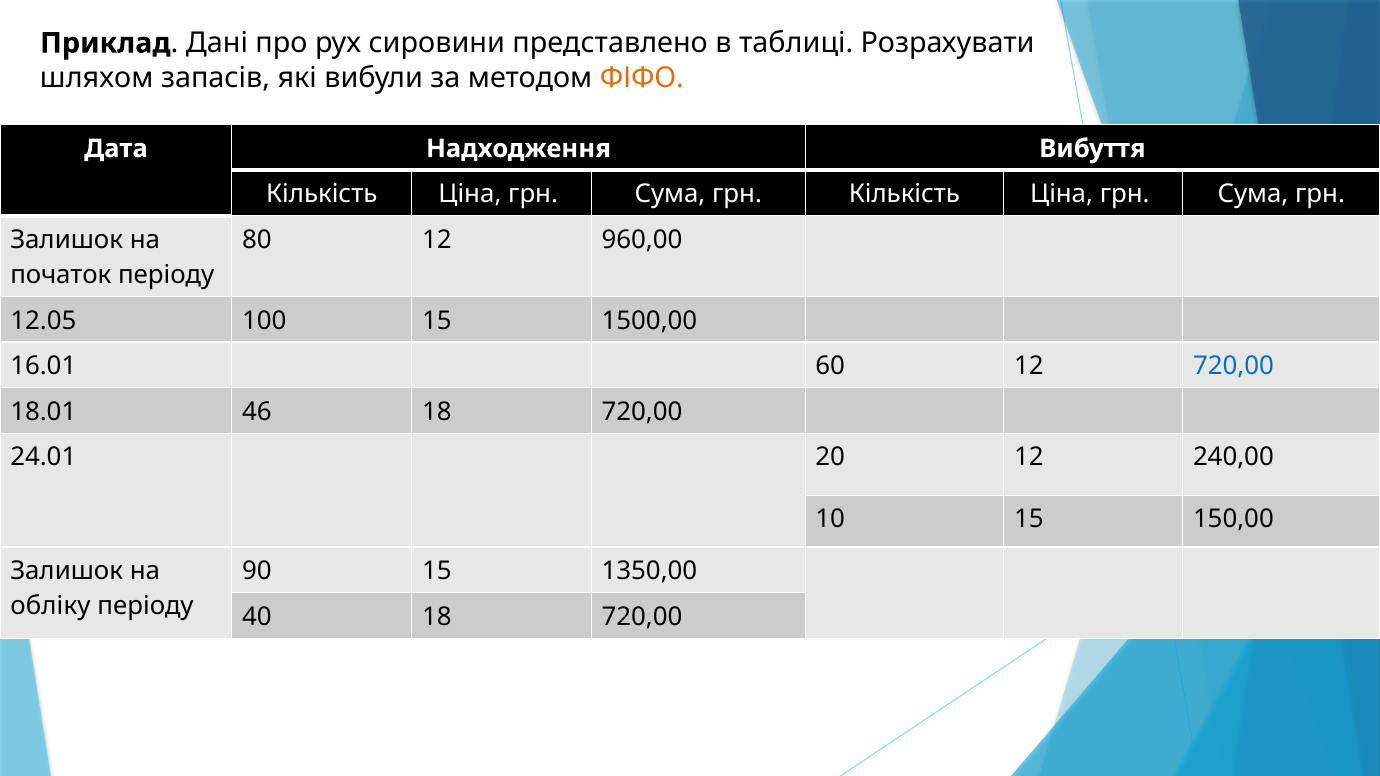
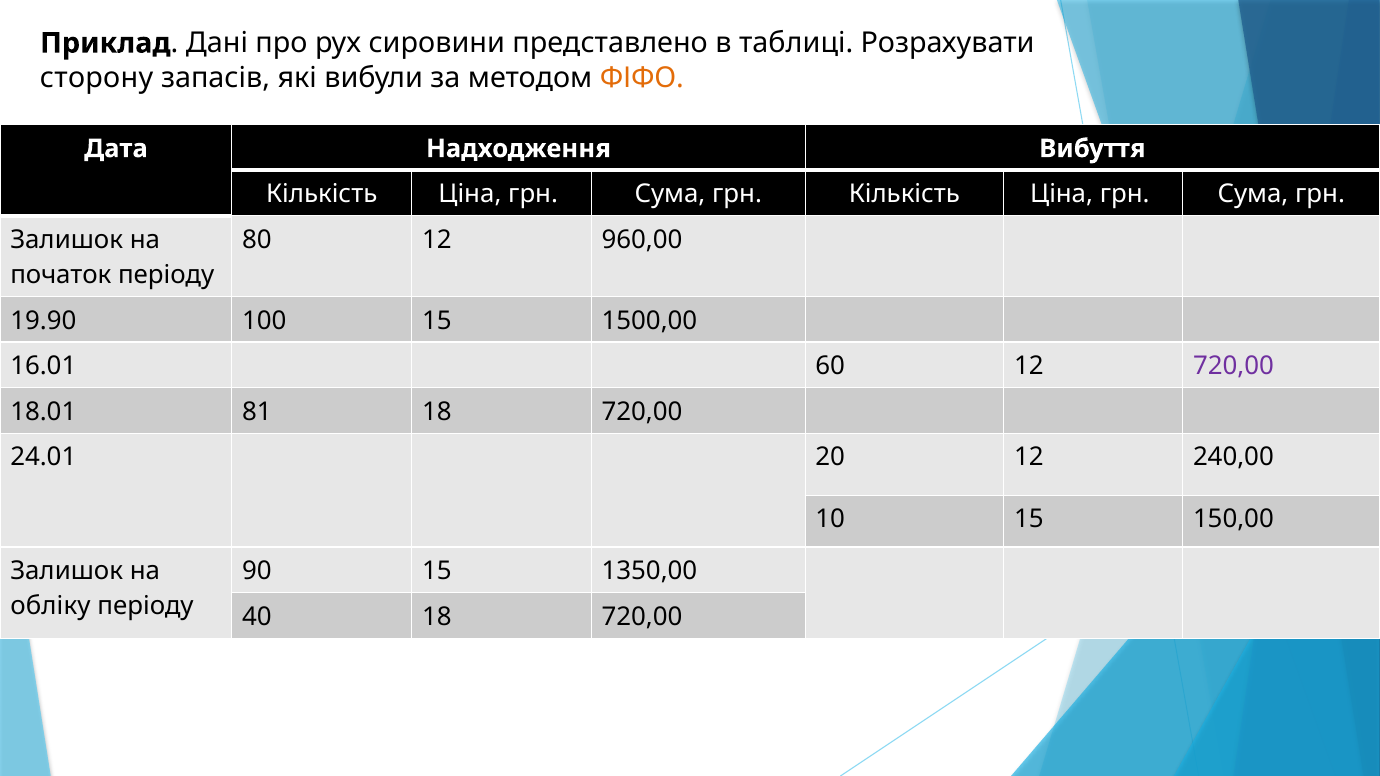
шляхом: шляхом -> сторону
12.05: 12.05 -> 19.90
720,00 at (1233, 366) colour: blue -> purple
46: 46 -> 81
